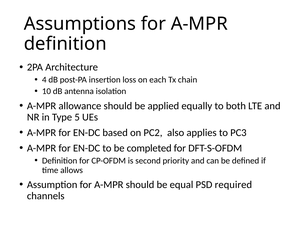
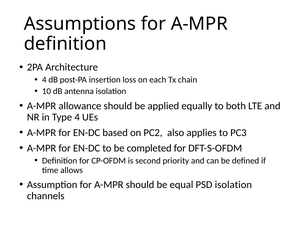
Type 5: 5 -> 4
PSD required: required -> isolation
